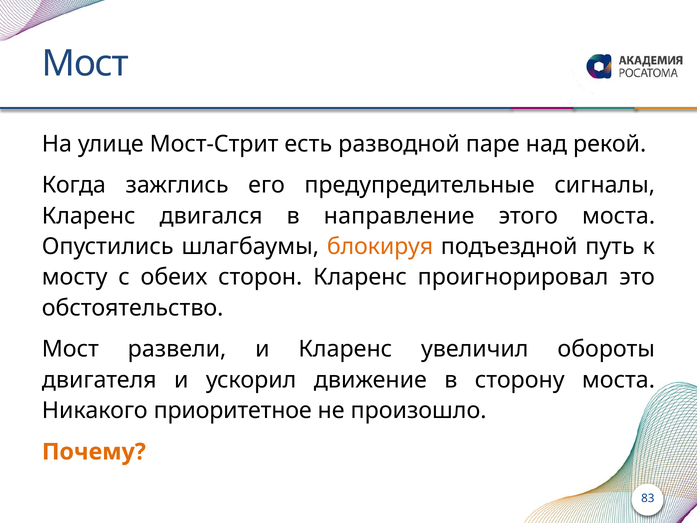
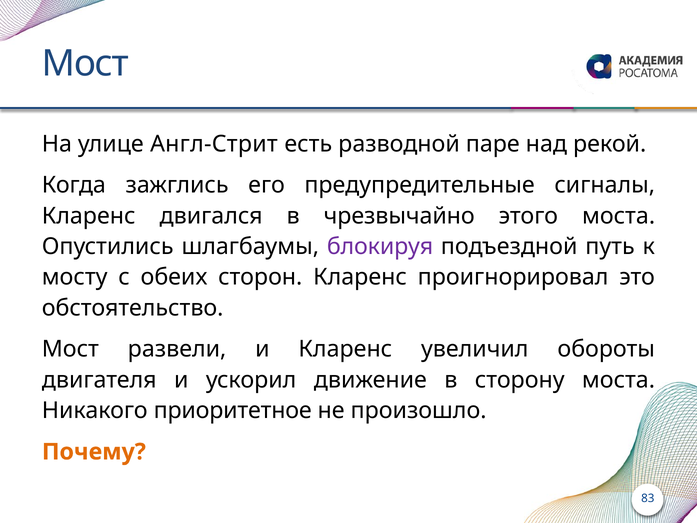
Мост-Стрит: Мост-Стрит -> Англ-Стрит
направление: направление -> чрезвычайно
блокируя colour: orange -> purple
